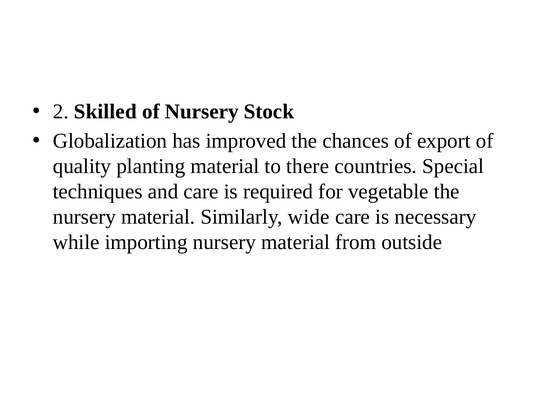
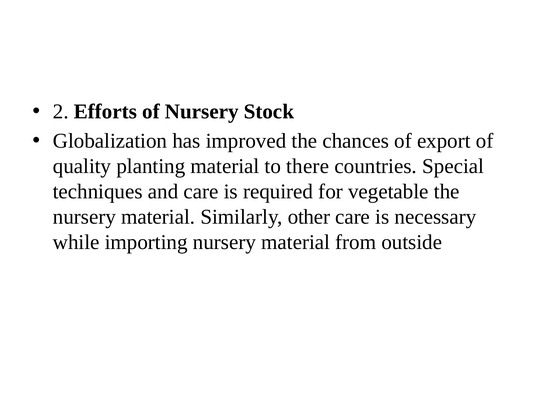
Skilled: Skilled -> Efforts
wide: wide -> other
